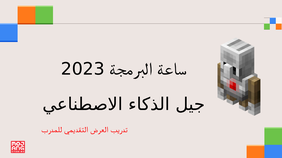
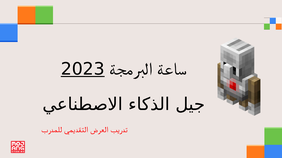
2023 underline: none -> present
